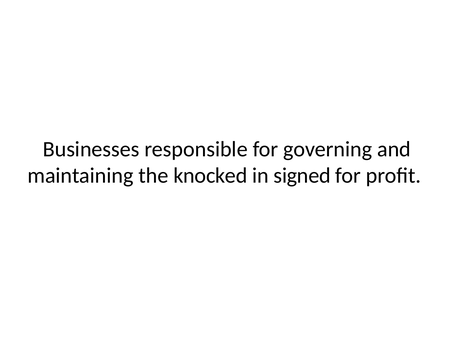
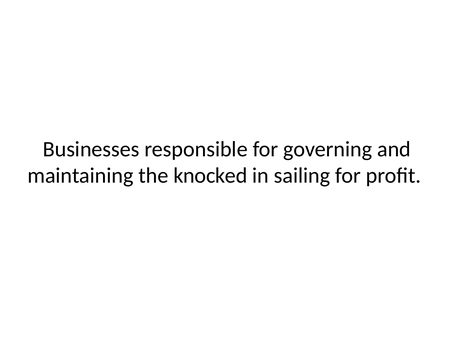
signed: signed -> sailing
